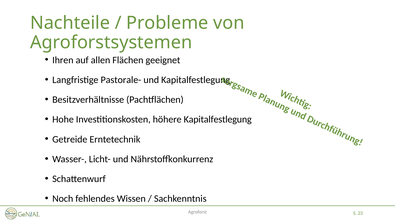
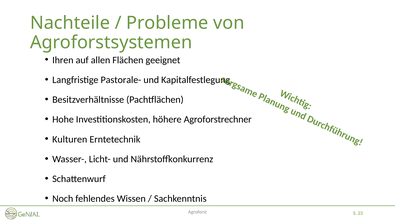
höhere Kapitalfestlegung: Kapitalfestlegung -> Agroforstrechner
Getreide: Getreide -> Kulturen
